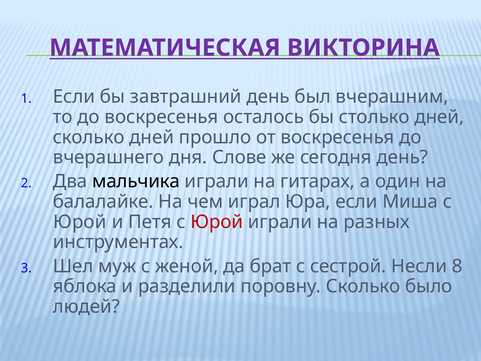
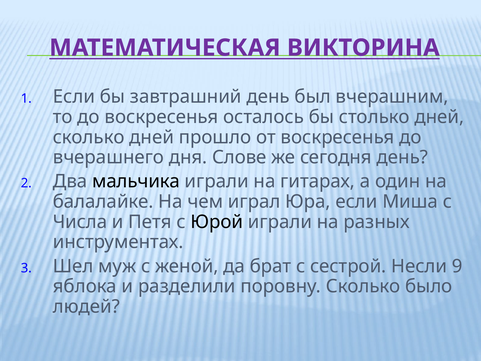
Юрой at (80, 222): Юрой -> Числа
Юрой at (217, 222) colour: red -> black
8: 8 -> 9
